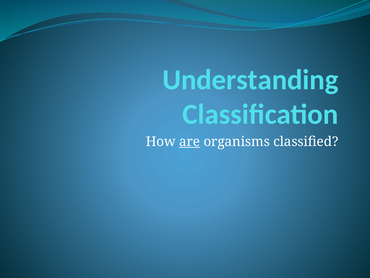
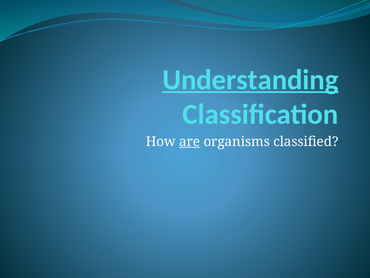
Understanding underline: none -> present
